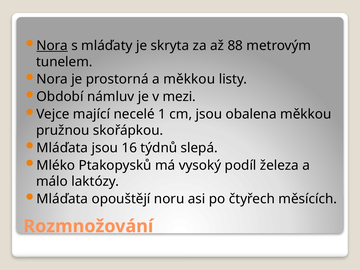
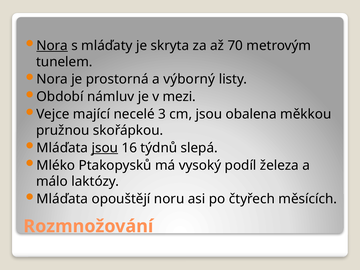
88: 88 -> 70
a měkkou: měkkou -> výborný
1: 1 -> 3
jsou at (105, 148) underline: none -> present
